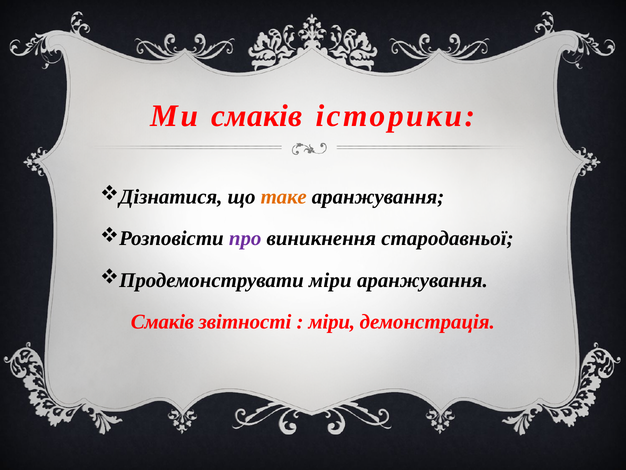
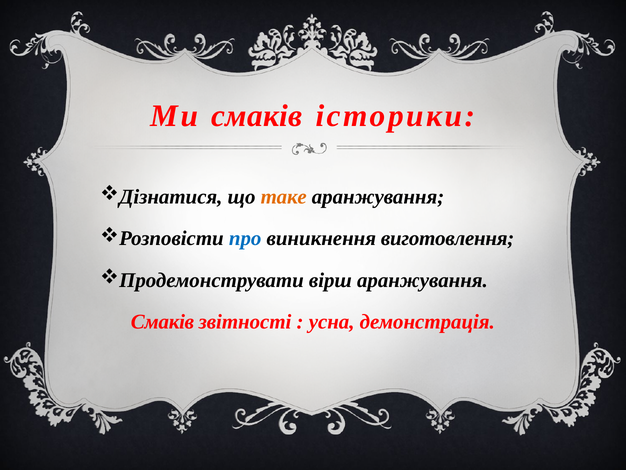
про colour: purple -> blue
стародавньої: стародавньої -> виготовлення
міри at (330, 280): міри -> вірш
міри at (332, 322): міри -> усна
